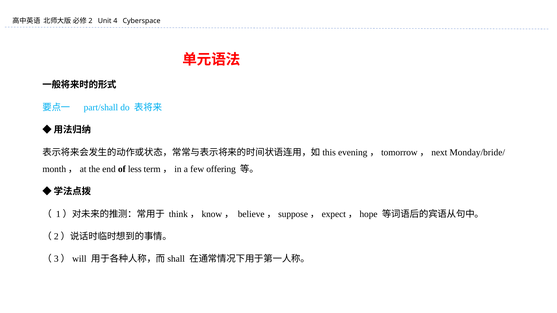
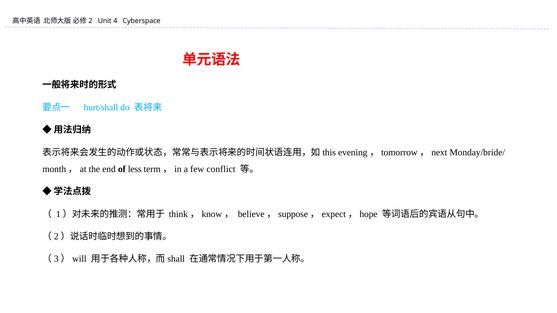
part/shall: part/shall -> hurt/shall
offering: offering -> conflict
